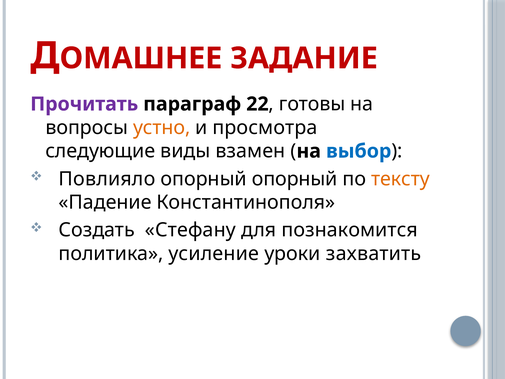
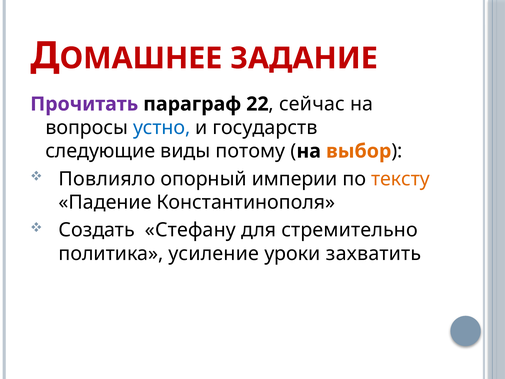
готовы: готовы -> сейчас
устно colour: orange -> blue
просмотра: просмотра -> государств
взамен: взамен -> потому
выбор colour: blue -> orange
опорный опорный: опорный -> империи
познакомится: познакомится -> стремительно
